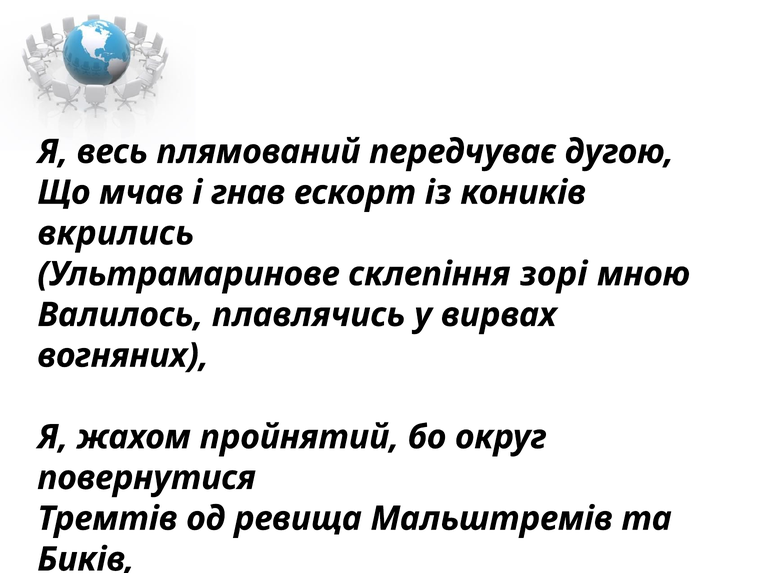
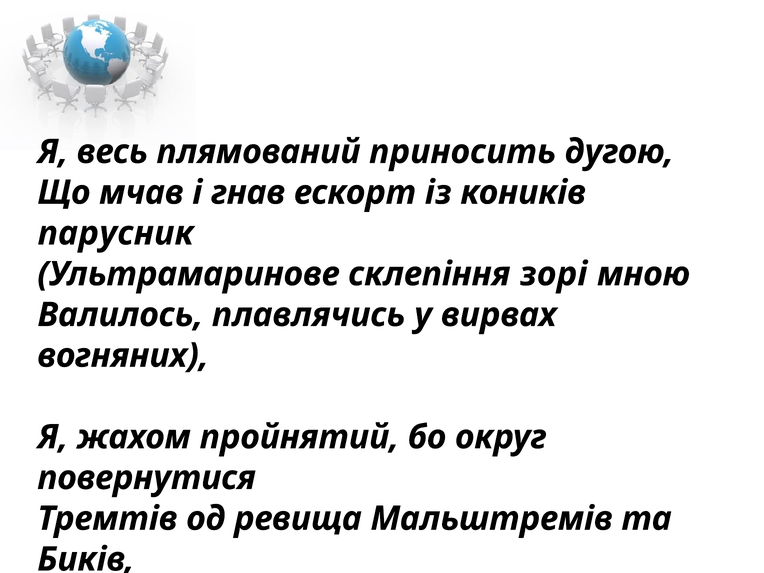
передчуває: передчуває -> приносить
вкрились: вкрились -> парусник
